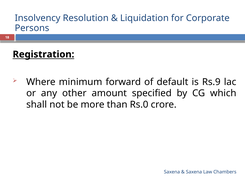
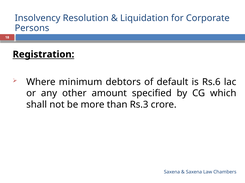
forward: forward -> debtors
Rs.9: Rs.9 -> Rs.6
Rs.0: Rs.0 -> Rs.3
